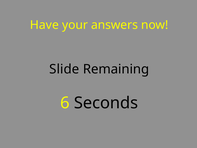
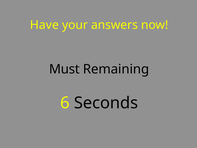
Slide: Slide -> Must
